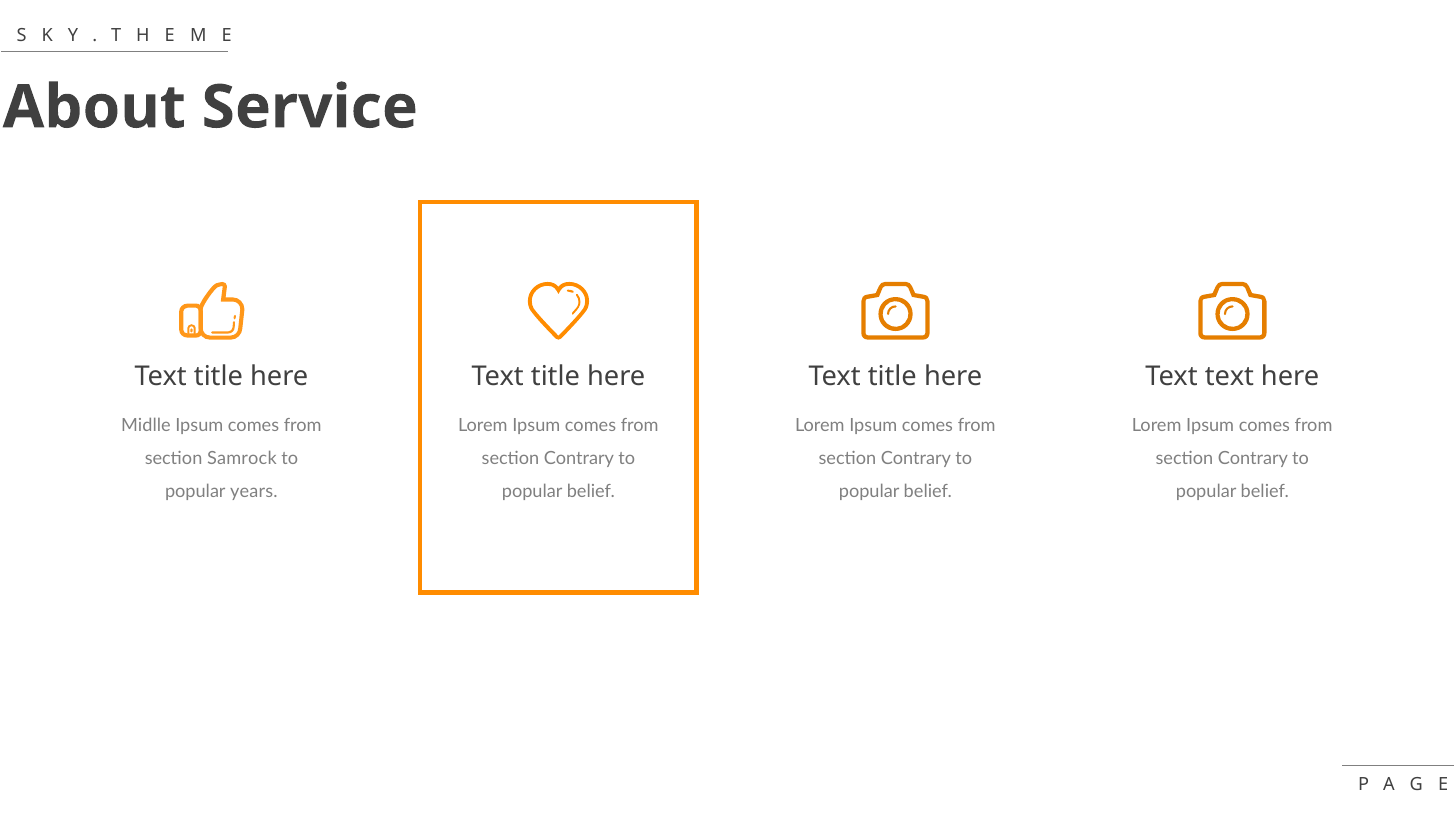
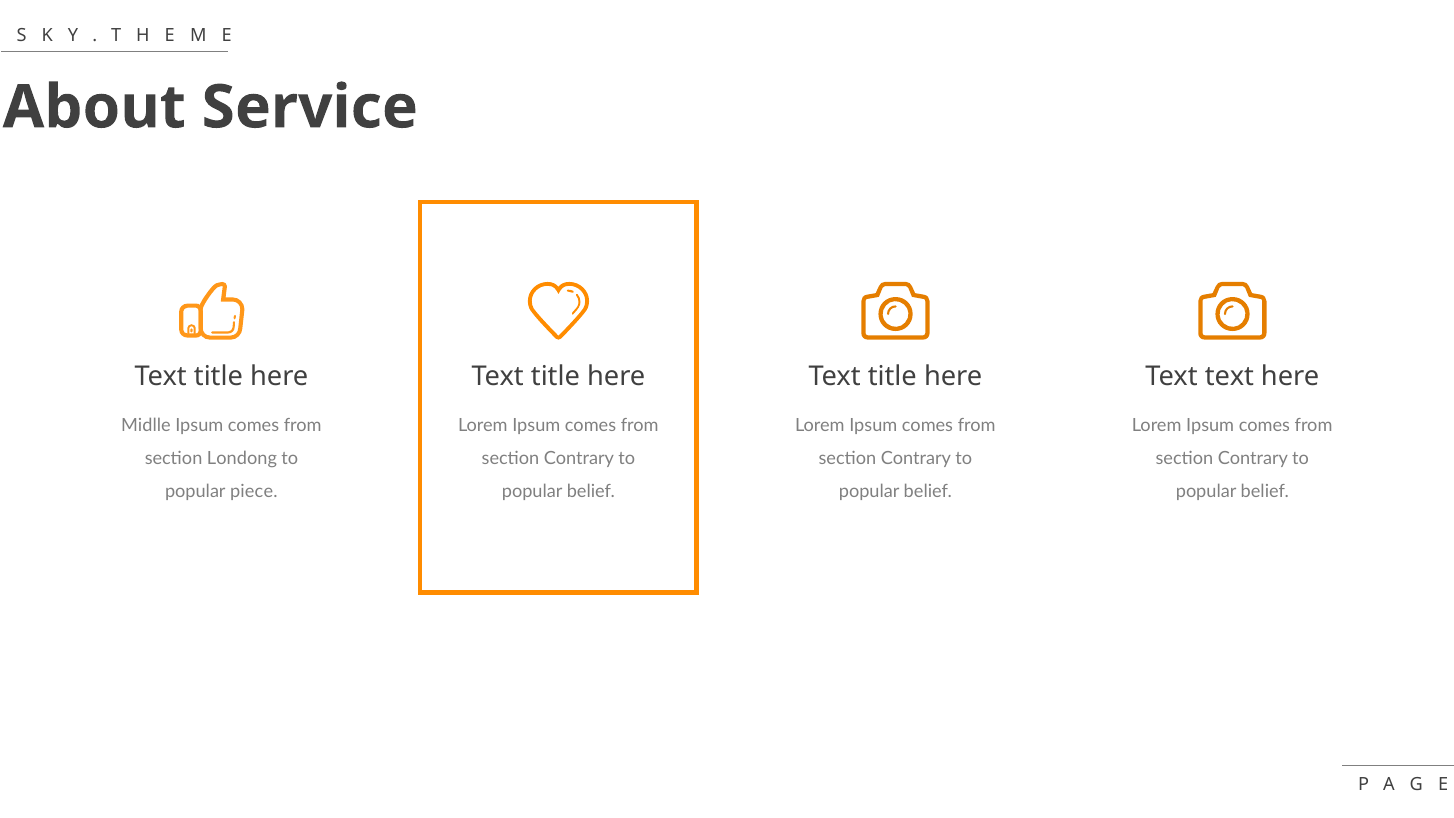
Samrock: Samrock -> Londong
years: years -> piece
